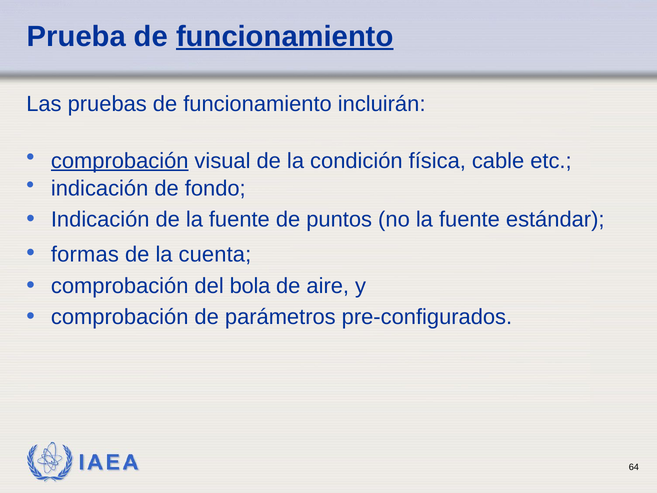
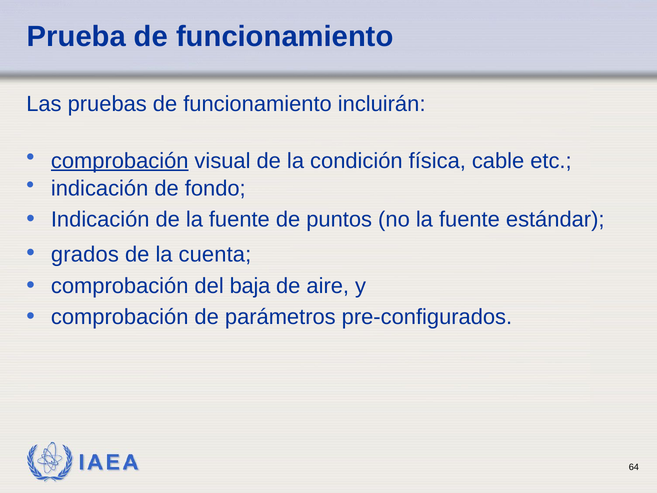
funcionamiento at (285, 36) underline: present -> none
formas: formas -> grados
bola: bola -> baja
